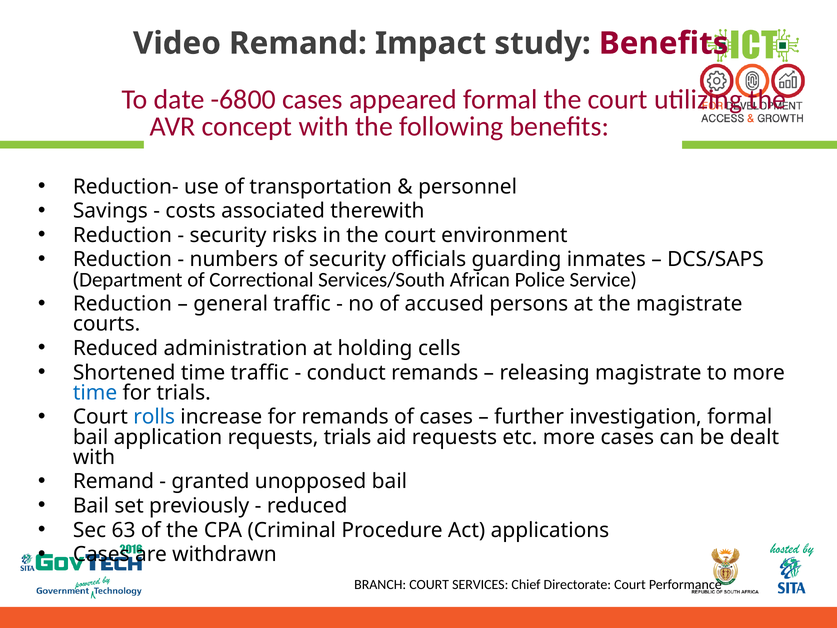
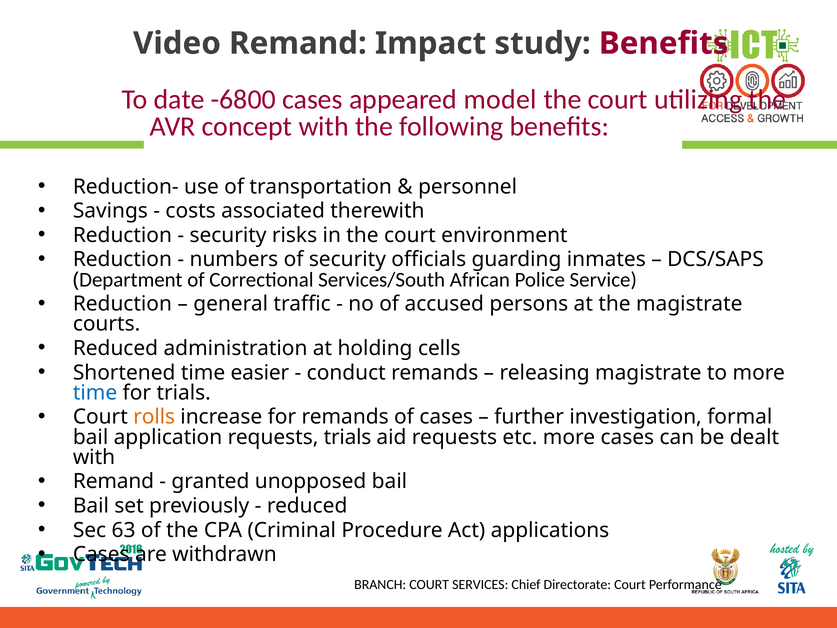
appeared formal: formal -> model
time traffic: traffic -> easier
rolls colour: blue -> orange
